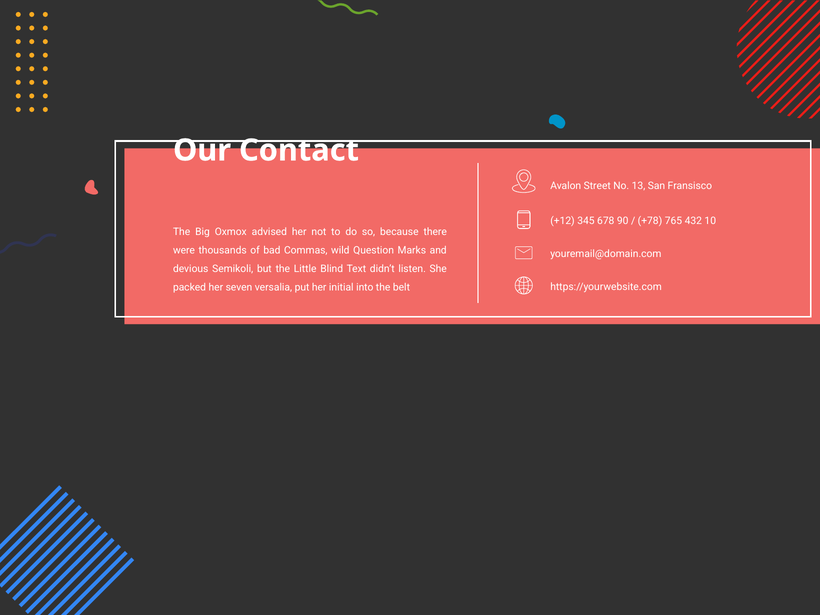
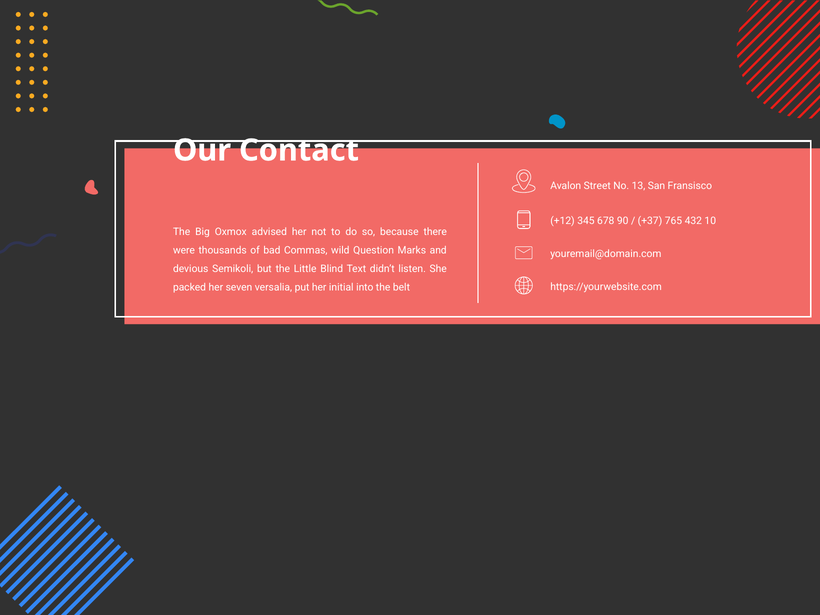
+78: +78 -> +37
